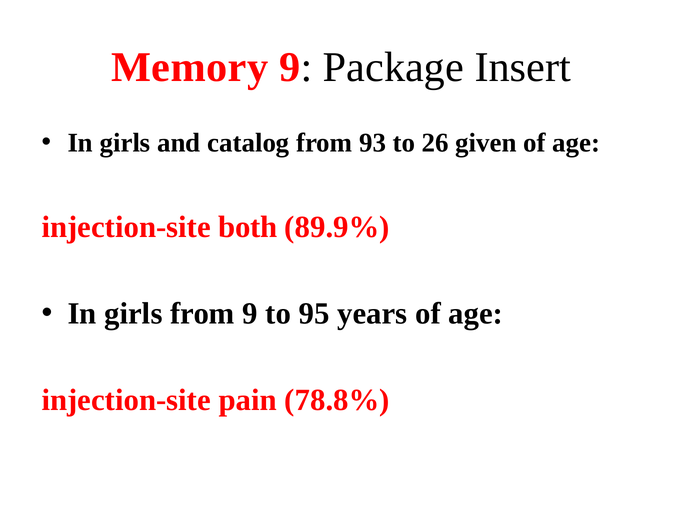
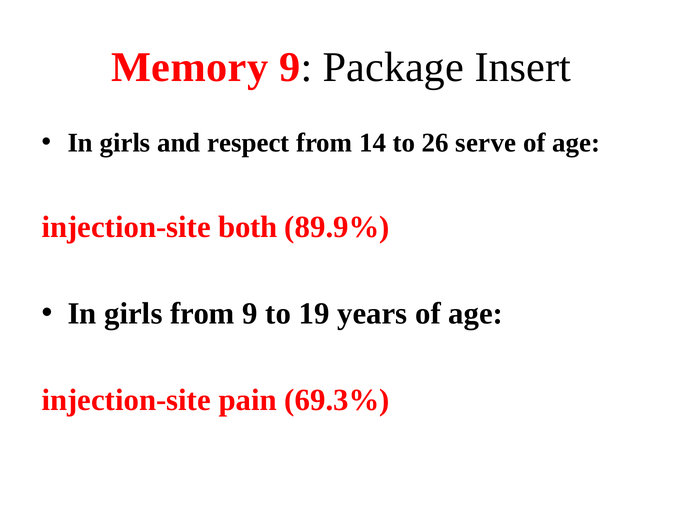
catalog: catalog -> respect
93: 93 -> 14
given: given -> serve
95: 95 -> 19
78.8%: 78.8% -> 69.3%
